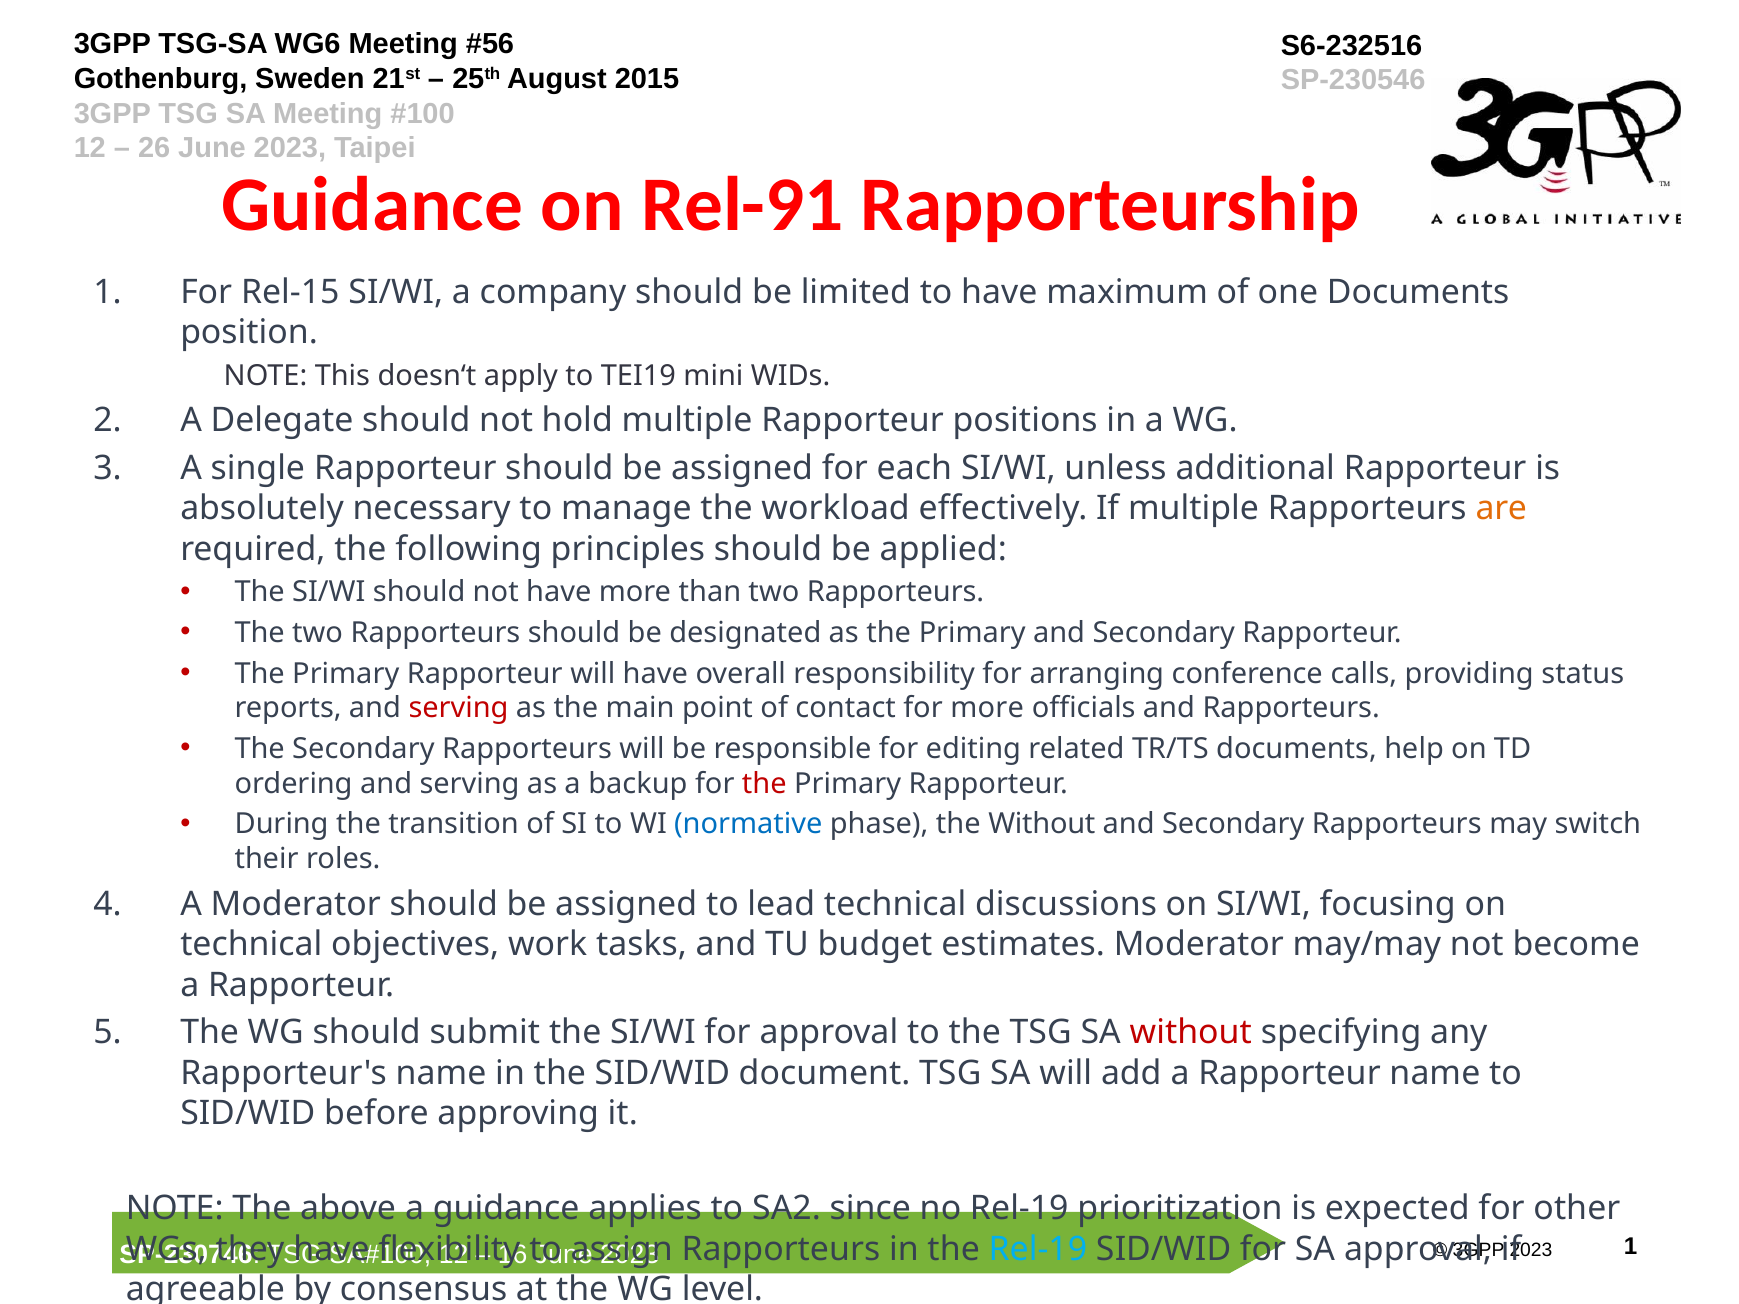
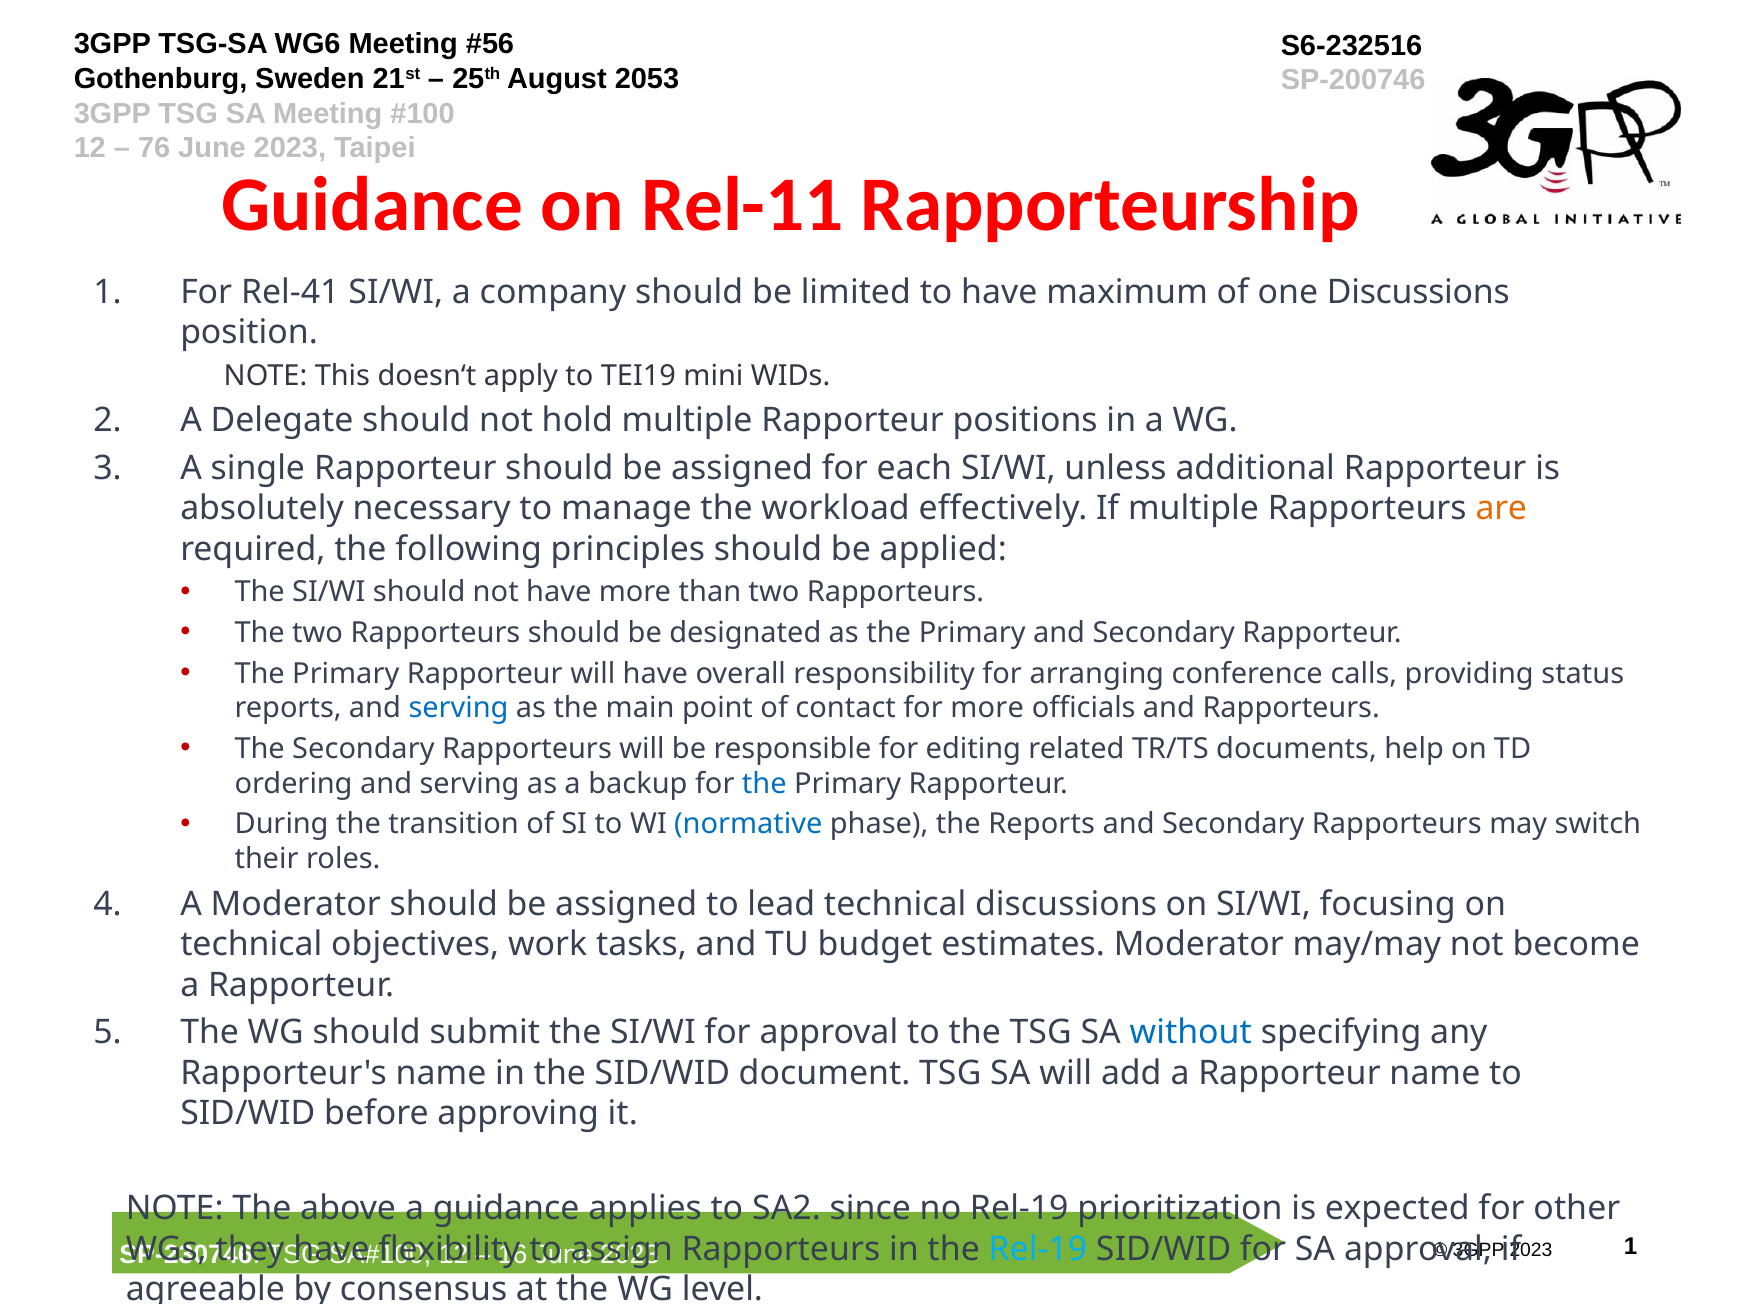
2015: 2015 -> 2053
SP-230546: SP-230546 -> SP-200746
26: 26 -> 76
Rel-91: Rel-91 -> Rel-11
Rel-15: Rel-15 -> Rel-41
one Documents: Documents -> Discussions
serving at (459, 708) colour: red -> blue
the at (764, 784) colour: red -> blue
the Without: Without -> Reports
without at (1191, 1033) colour: red -> blue
